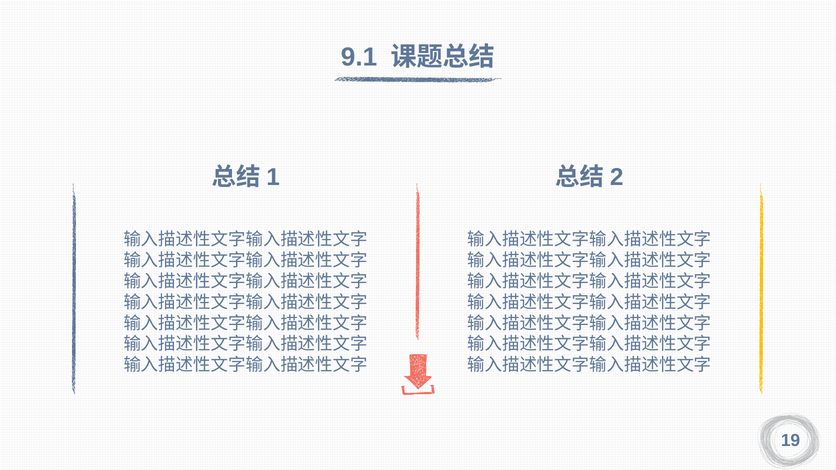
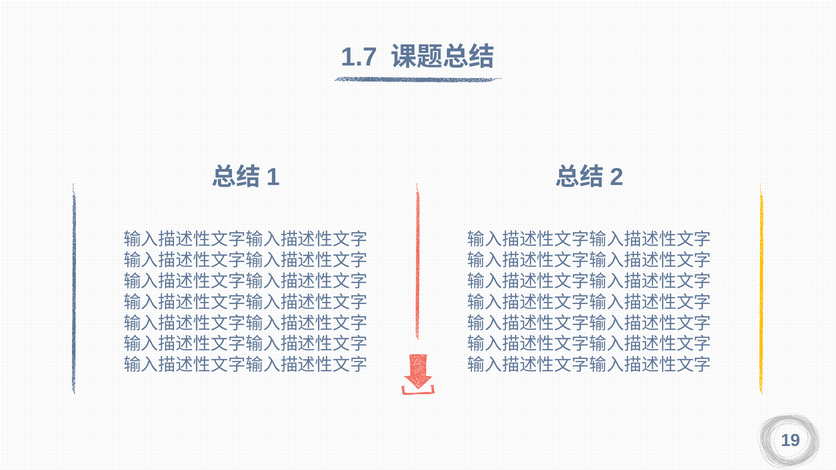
9.1: 9.1 -> 1.7
